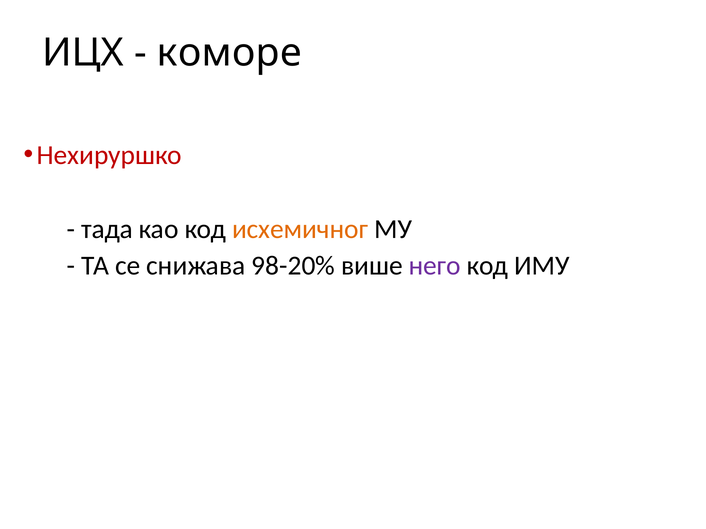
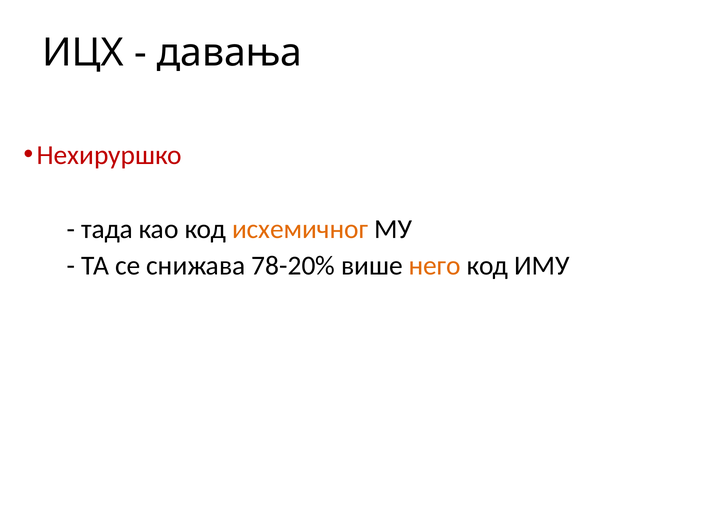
коморе: коморе -> давања
98-20%: 98-20% -> 78-20%
него colour: purple -> orange
